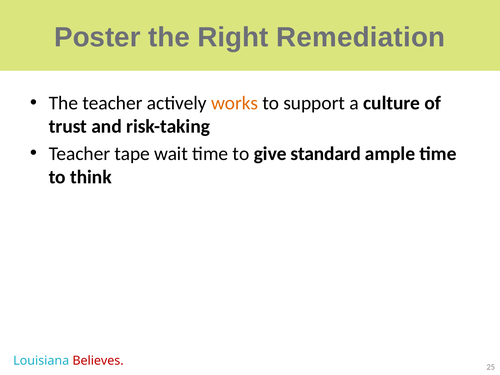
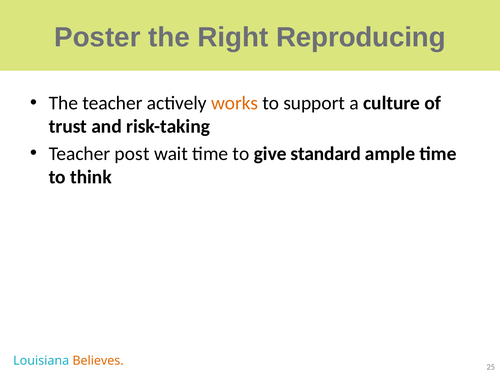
Remediation: Remediation -> Reproducing
tape: tape -> post
Believes colour: red -> orange
